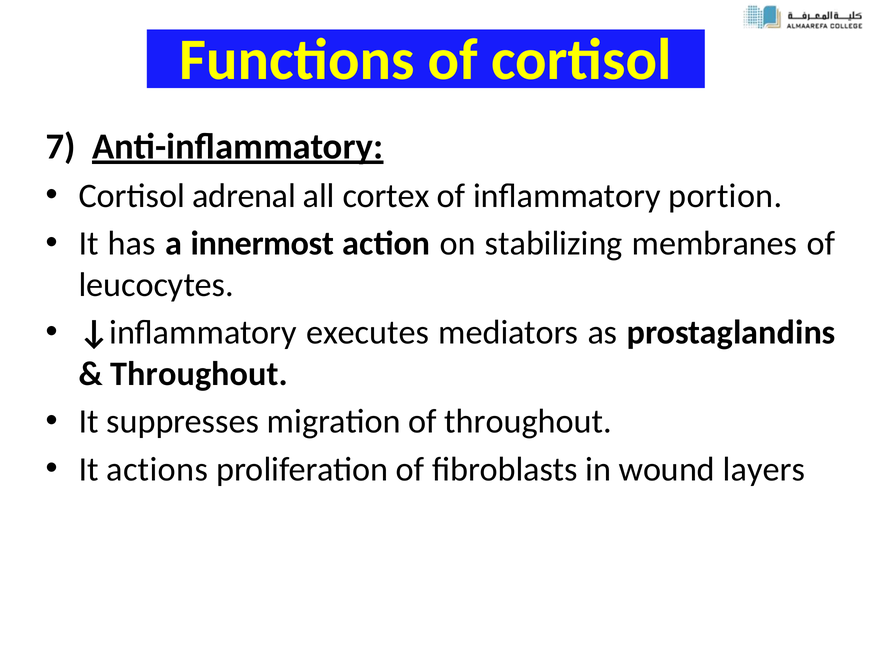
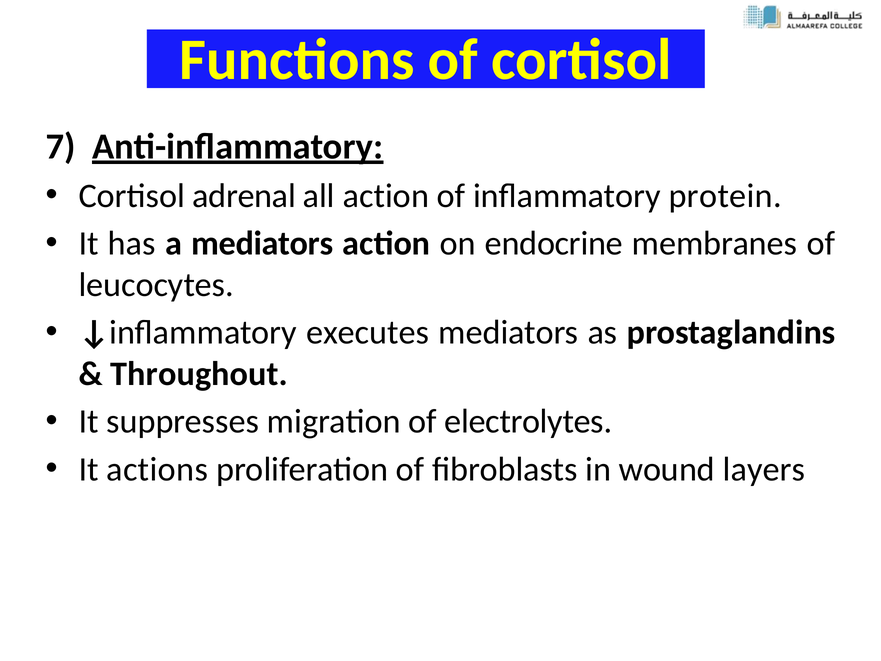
all cortex: cortex -> action
portion: portion -> protein
a innermost: innermost -> mediators
stabilizing: stabilizing -> endocrine
of throughout: throughout -> electrolytes
